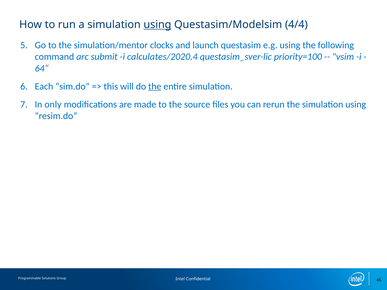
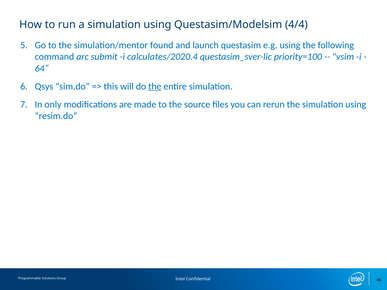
using at (157, 25) underline: present -> none
clocks: clocks -> found
Each: Each -> Qsys
